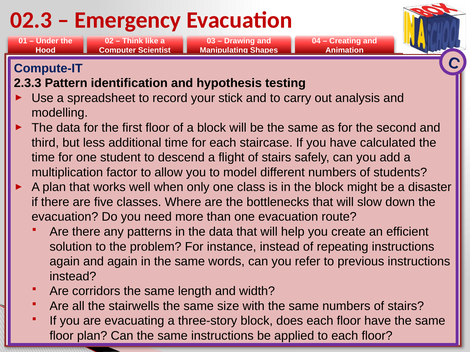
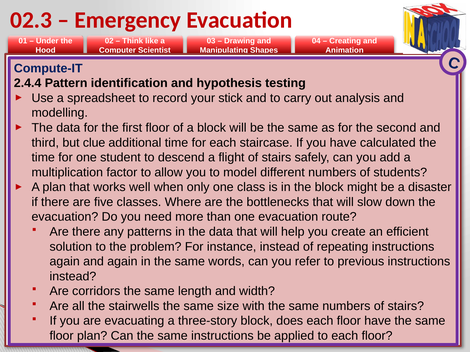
2.3.3: 2.3.3 -> 2.4.4
less: less -> clue
